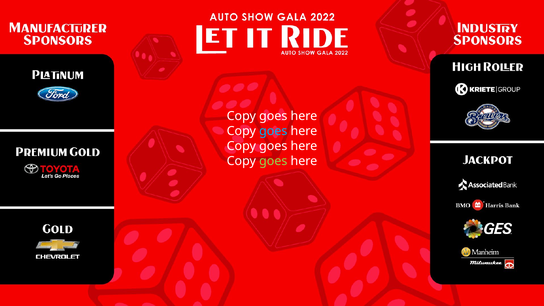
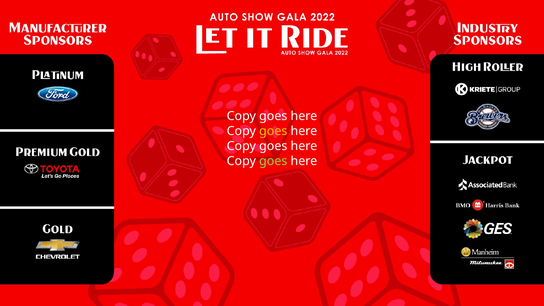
goes at (273, 131) colour: light blue -> yellow
